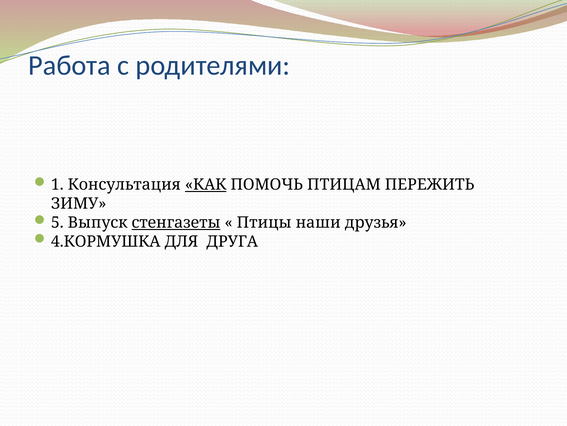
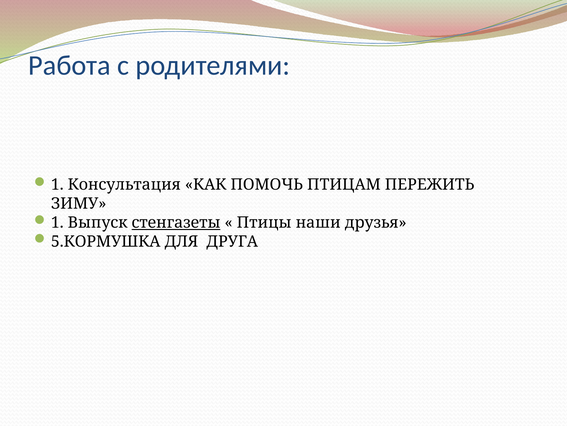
КАК underline: present -> none
5 at (57, 222): 5 -> 1
4.КОРМУШКА: 4.КОРМУШКА -> 5.КОРМУШКА
